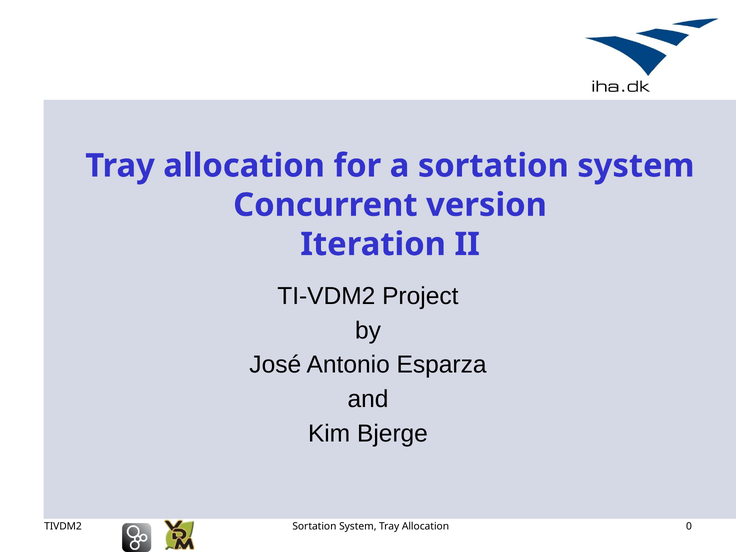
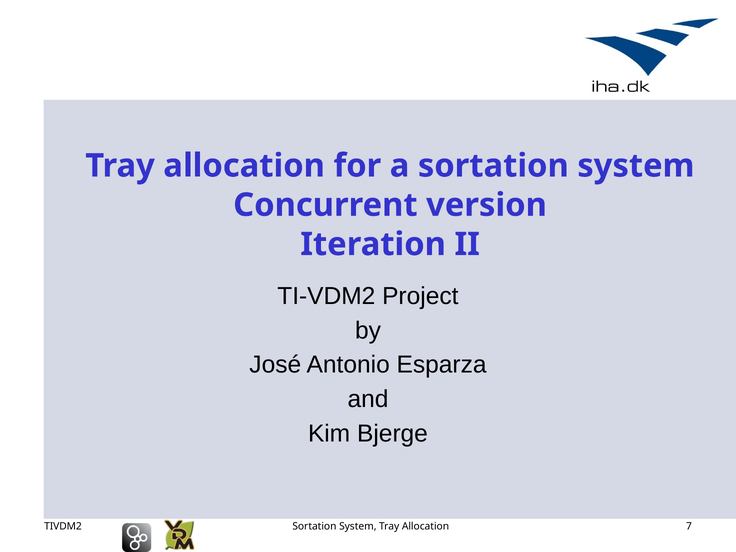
0: 0 -> 7
